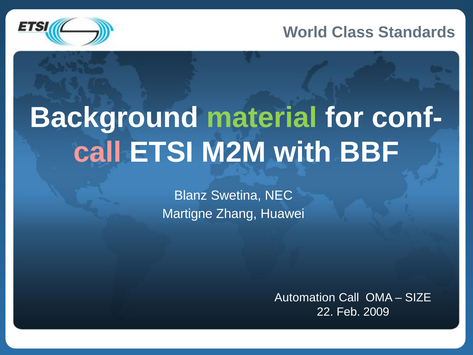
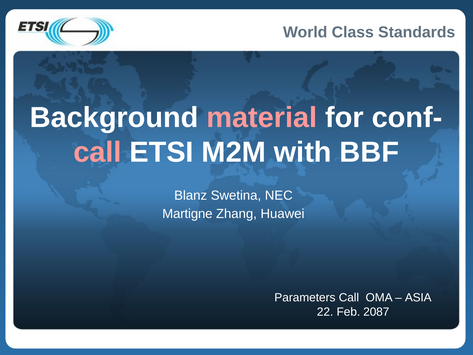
material colour: light green -> pink
Automation: Automation -> Parameters
SIZE: SIZE -> ASIA
2009: 2009 -> 2087
